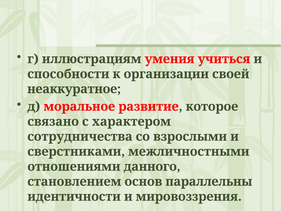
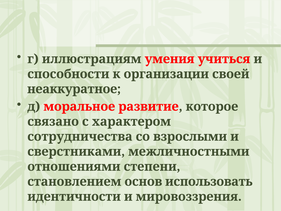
данного: данного -> степени
параллельны: параллельны -> использовать
